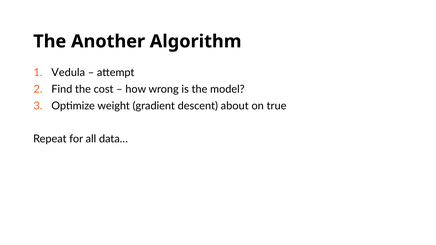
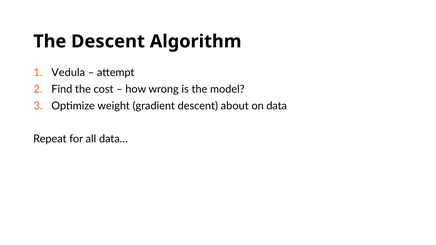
The Another: Another -> Descent
true: true -> data
